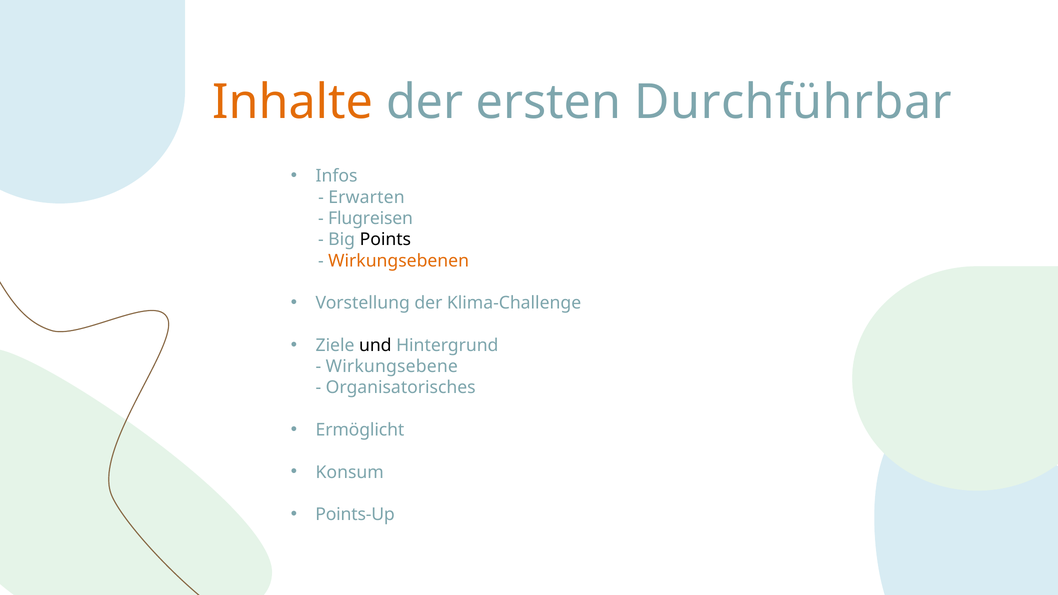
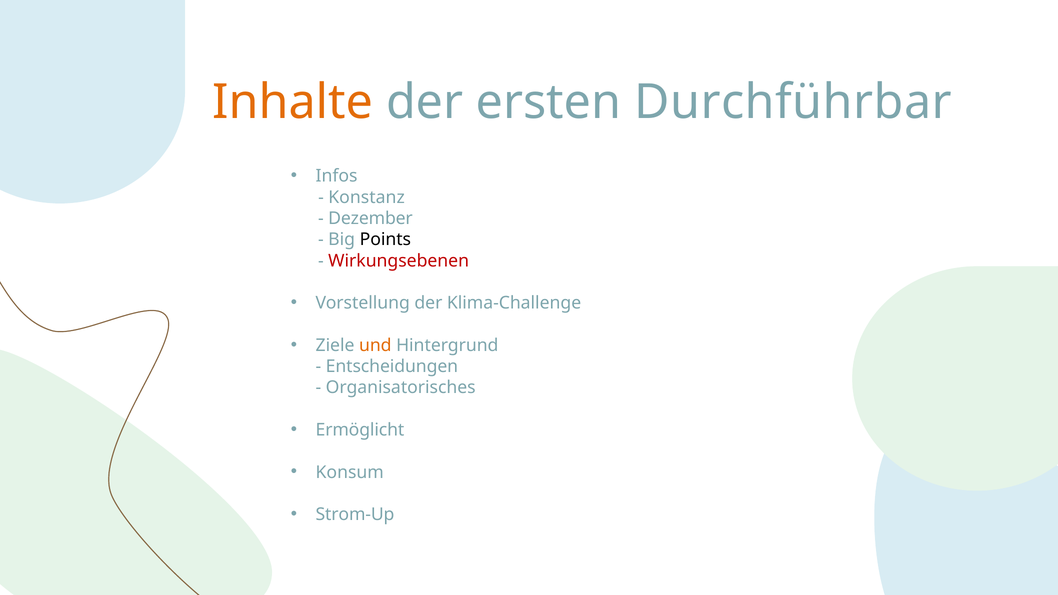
Erwarten: Erwarten -> Konstanz
Flugreisen: Flugreisen -> Dezember
Wirkungsebenen colour: orange -> red
und colour: black -> orange
Wirkungsebene: Wirkungsebene -> Entscheidungen
Points-Up: Points-Up -> Strom-Up
